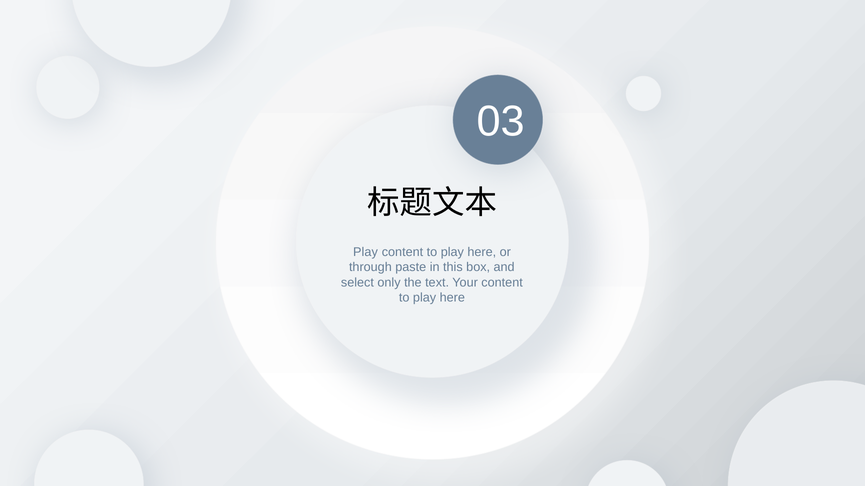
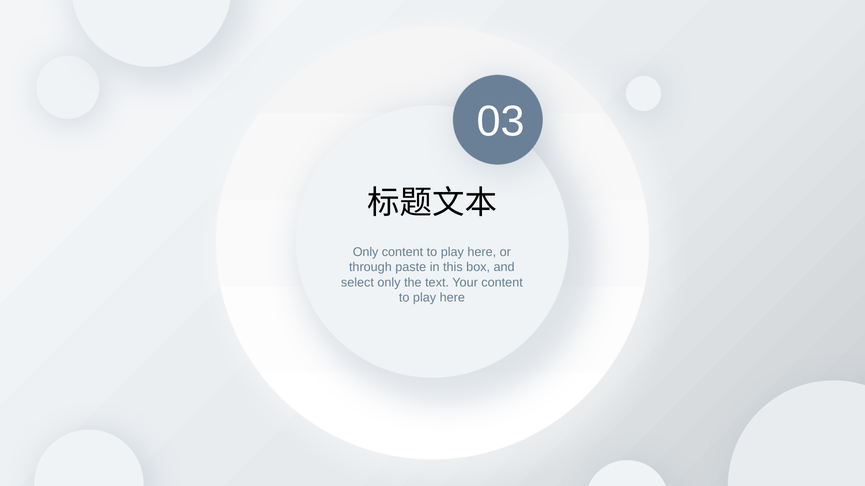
Play at (365, 252): Play -> Only
